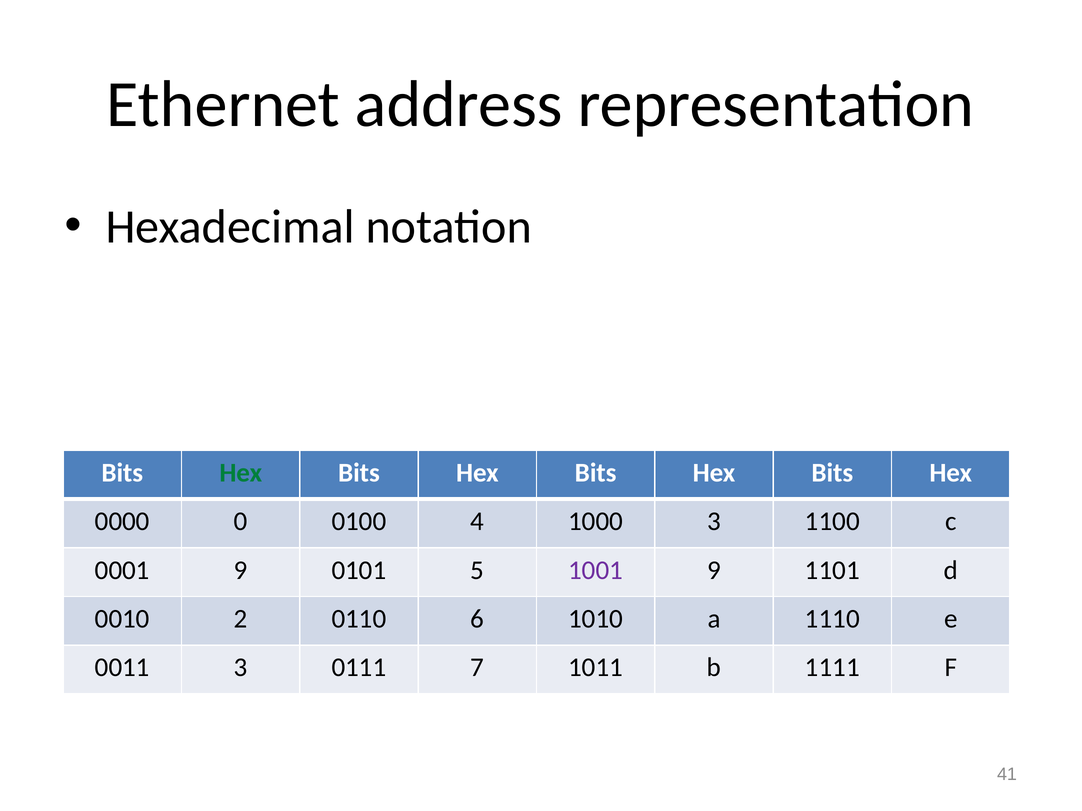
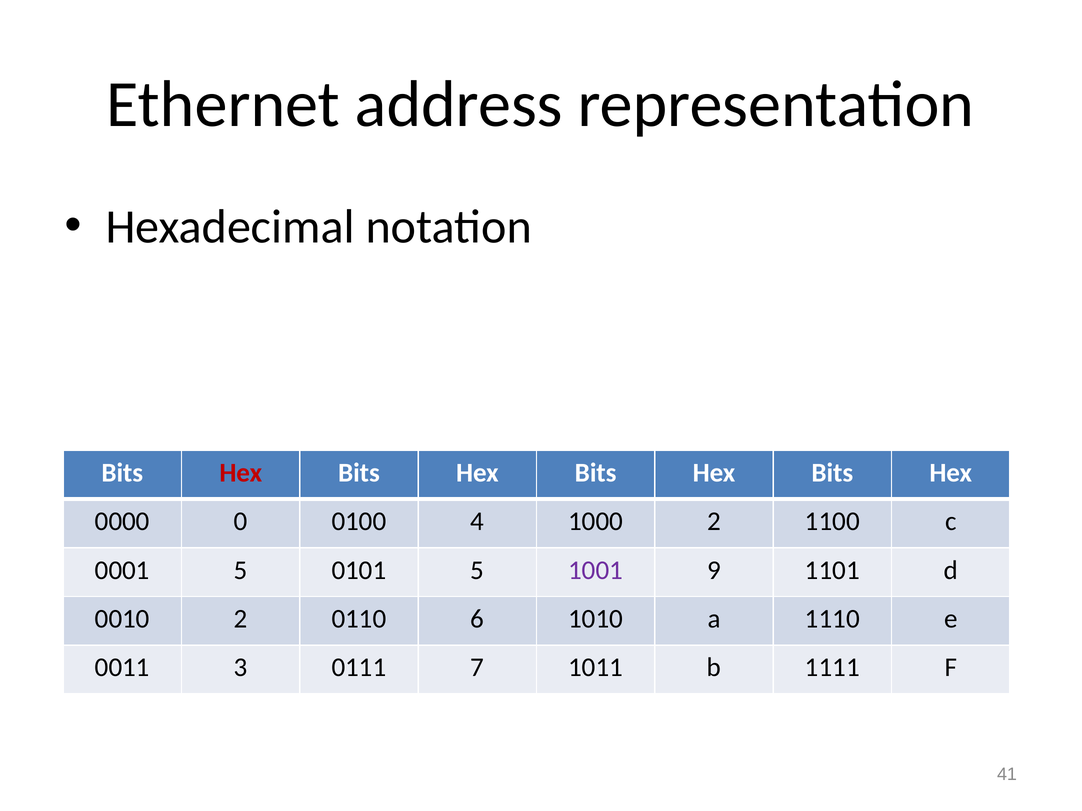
Hex at (241, 473) colour: green -> red
1000 3: 3 -> 2
0001 9: 9 -> 5
